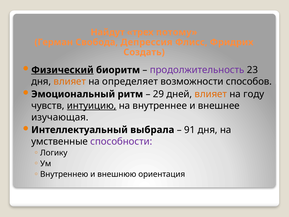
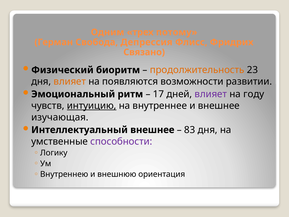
Найдут: Найдут -> Одним
Создать: Создать -> Связано
Физический underline: present -> none
продолжительность colour: purple -> orange
определяет: определяет -> появляются
способов: способов -> развитии
29: 29 -> 17
влияет at (211, 94) colour: orange -> purple
Интеллектуальный выбрала: выбрала -> внешнее
91: 91 -> 83
